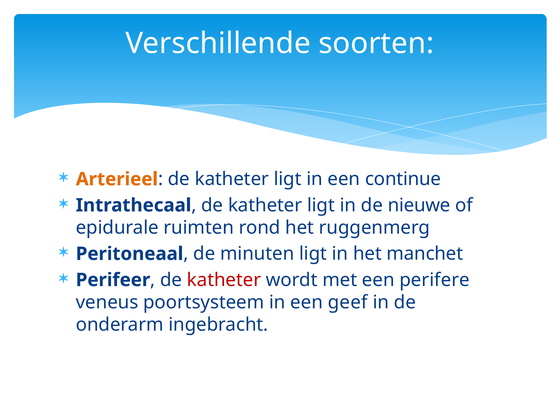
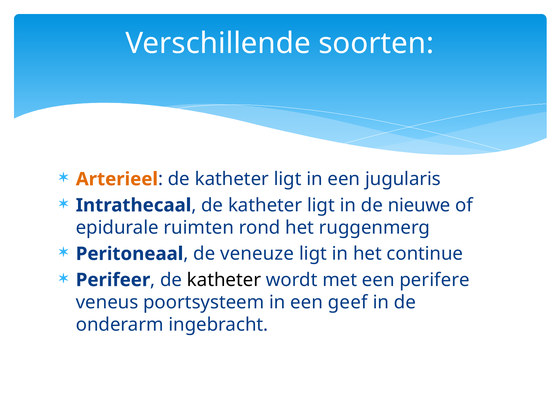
continue: continue -> jugularis
minuten: minuten -> veneuze
manchet: manchet -> continue
katheter at (224, 280) colour: red -> black
